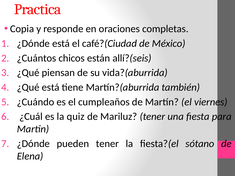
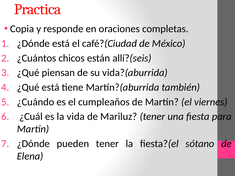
quiz: quiz -> vida
